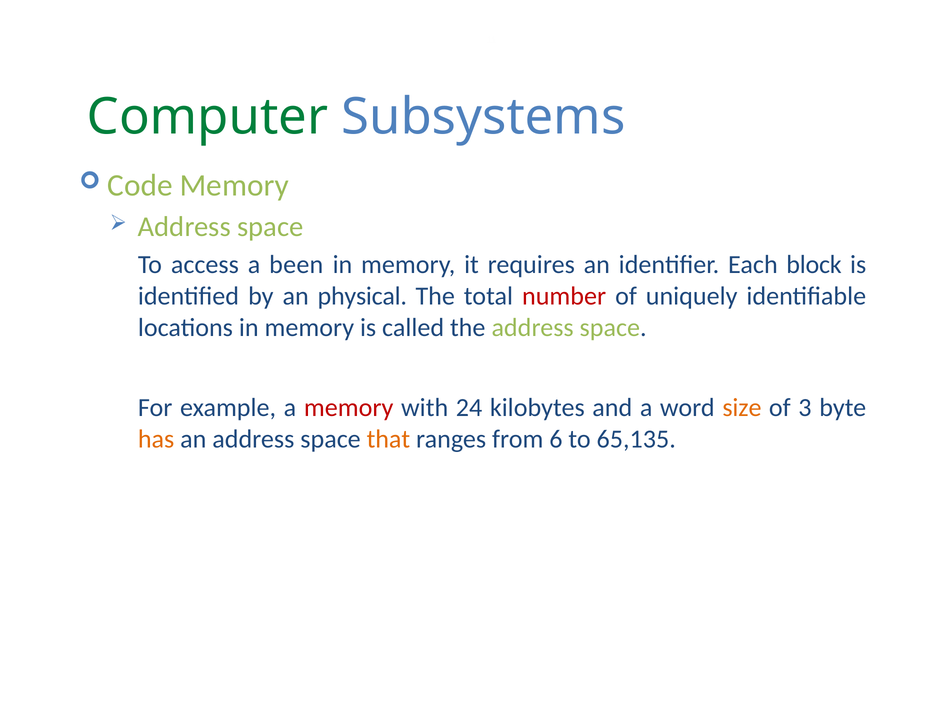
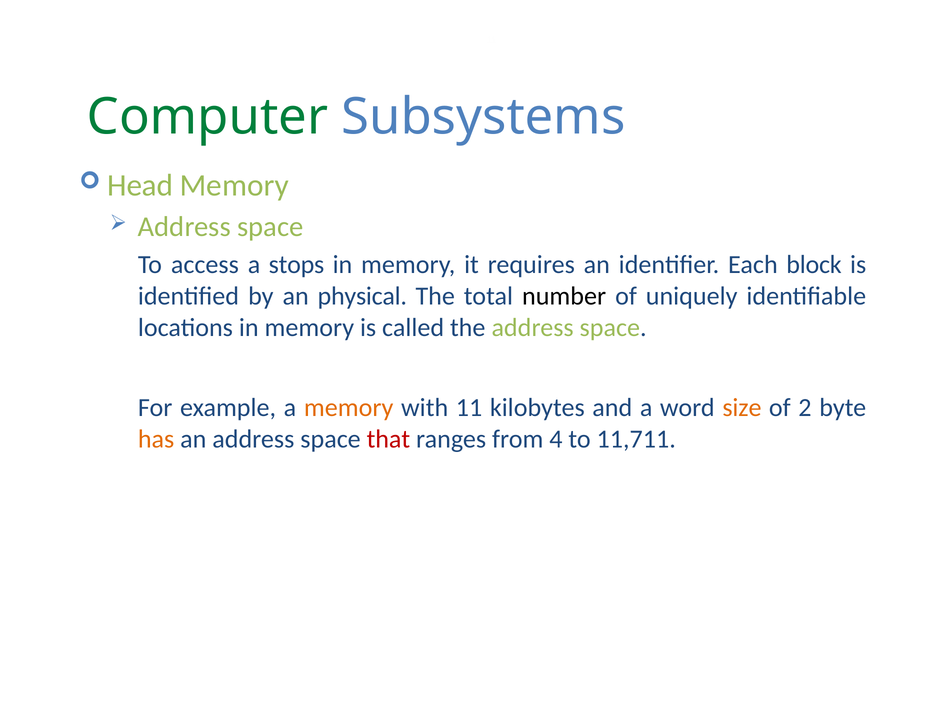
Code: Code -> Head
been: been -> stops
number colour: red -> black
memory at (349, 408) colour: red -> orange
with 24: 24 -> 11
3: 3 -> 2
that colour: orange -> red
6: 6 -> 4
65,135: 65,135 -> 11,711
